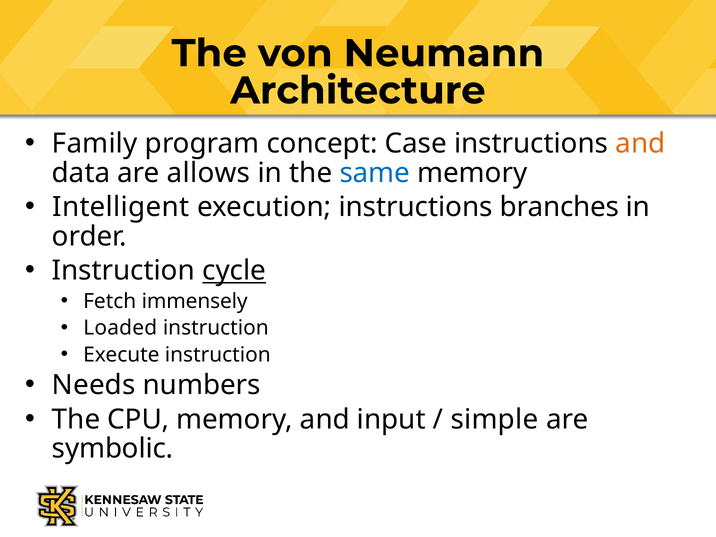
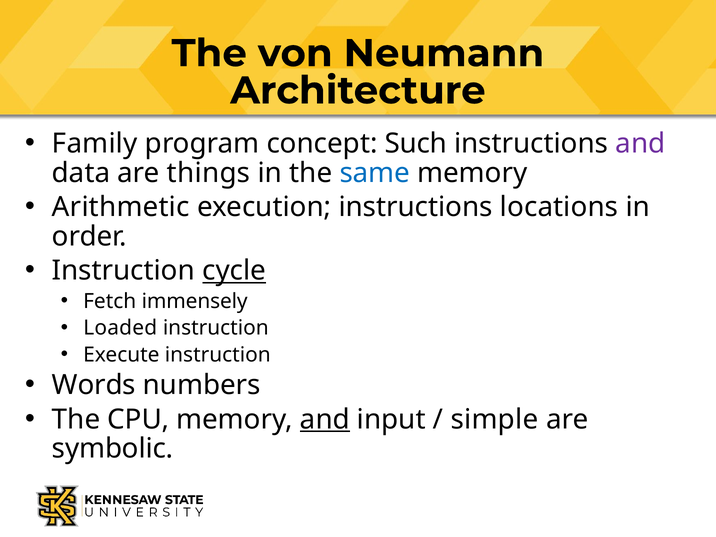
Case: Case -> Such
and at (640, 144) colour: orange -> purple
allows: allows -> things
Intelligent: Intelligent -> Arithmetic
branches: branches -> locations
Needs: Needs -> Words
and at (325, 419) underline: none -> present
